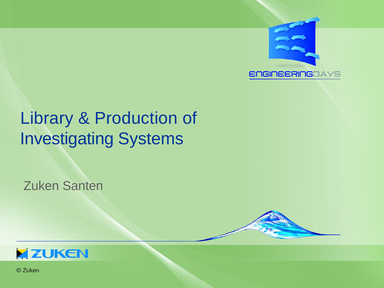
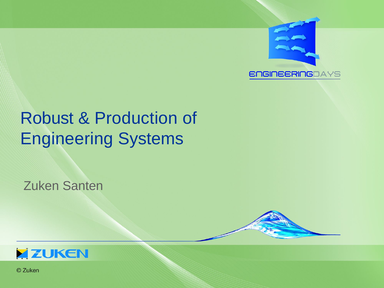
Library: Library -> Robust
Investigating: Investigating -> Engineering
